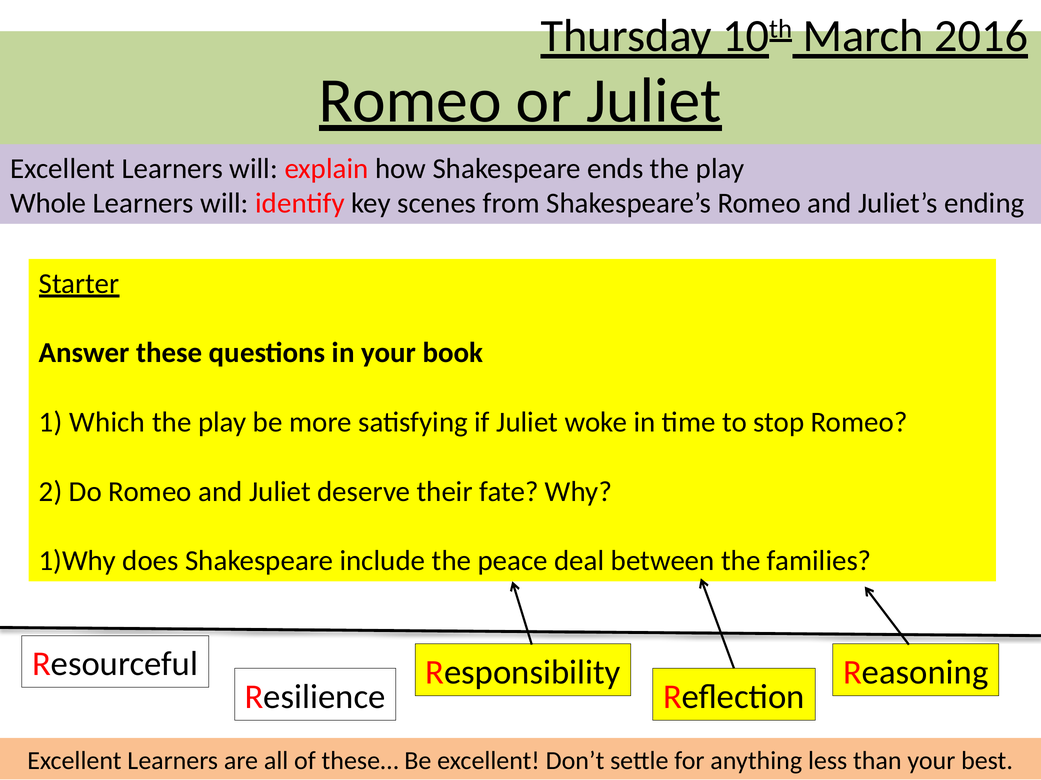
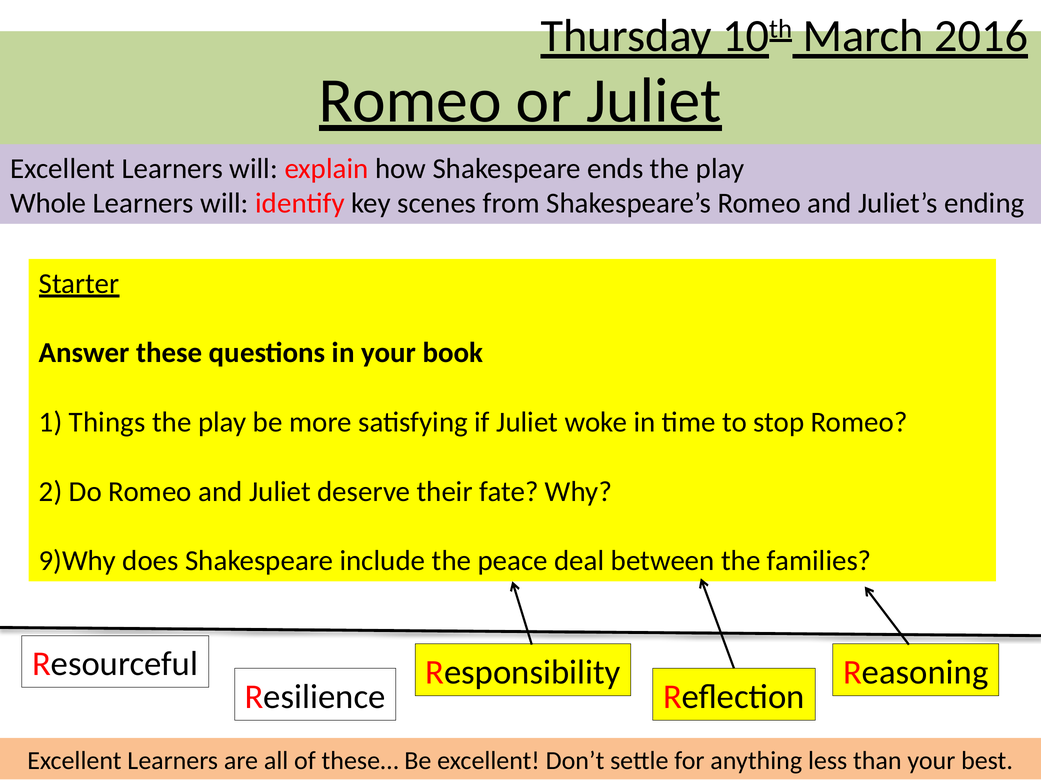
Which: Which -> Things
1)Why: 1)Why -> 9)Why
